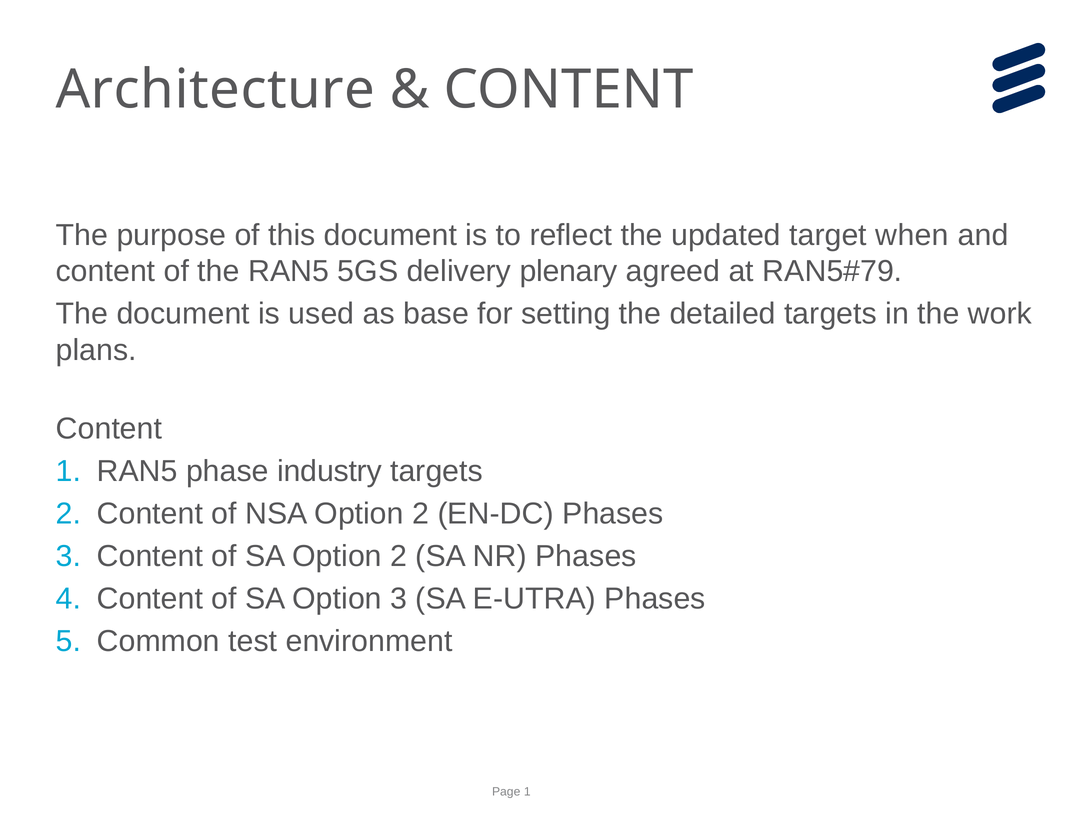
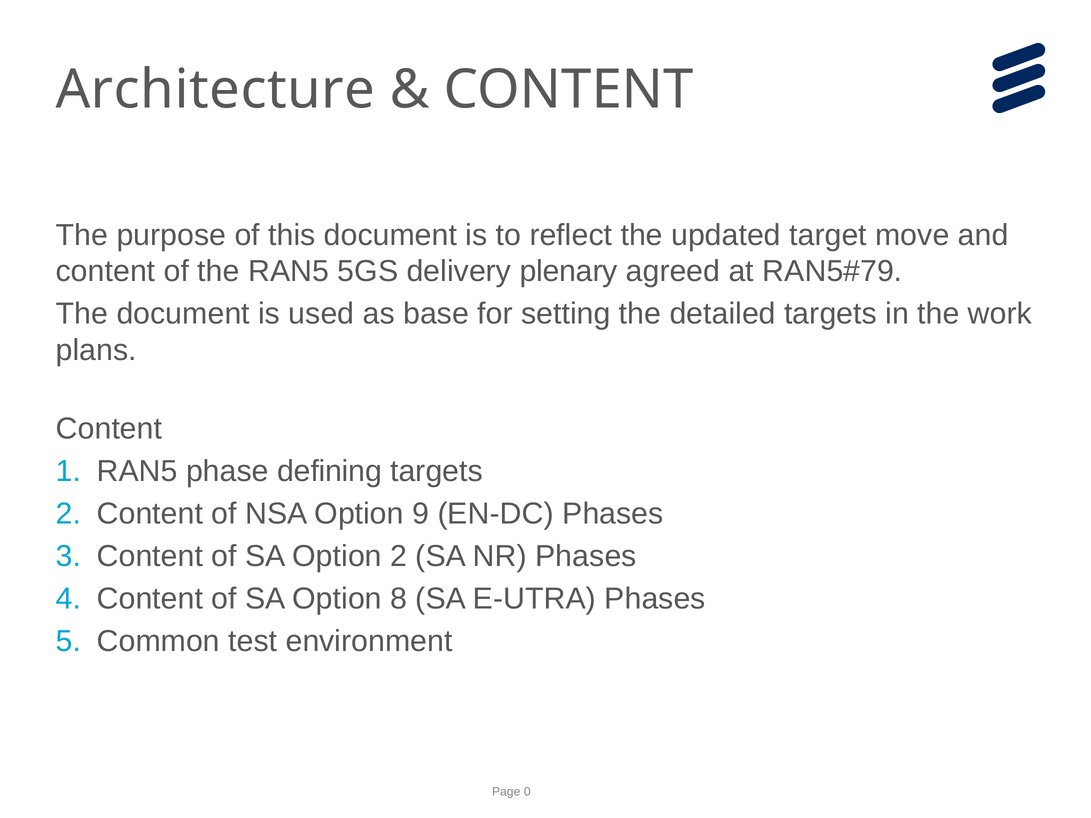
when: when -> move
industry: industry -> defining
NSA Option 2: 2 -> 9
Option 3: 3 -> 8
1 at (527, 792): 1 -> 0
